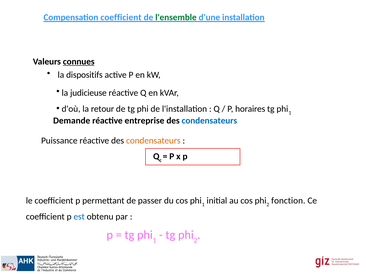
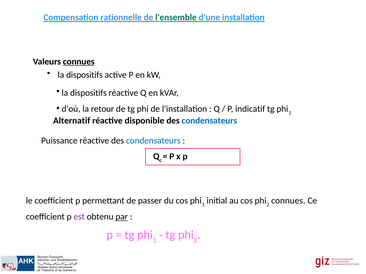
Compensation coefficient: coefficient -> rationnelle
judicieuse at (88, 93): judicieuse -> dispositifs
horaires: horaires -> indicatif
Demande: Demande -> Alternatif
entreprise: entreprise -> disponible
condensateurs at (153, 141) colour: orange -> blue
fonction at (288, 201): fonction -> connues
est colour: blue -> purple
par underline: none -> present
